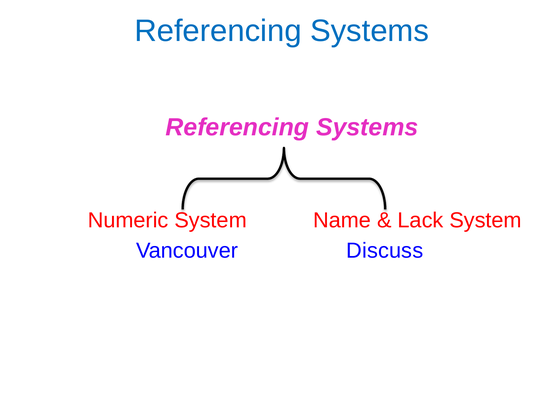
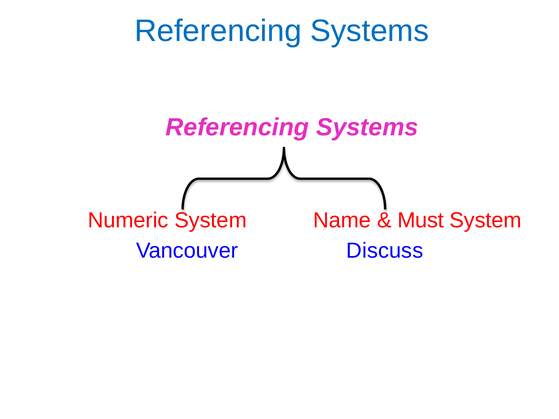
Lack: Lack -> Must
